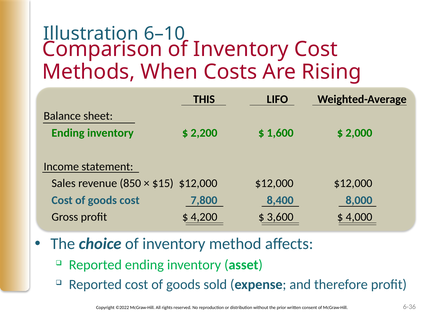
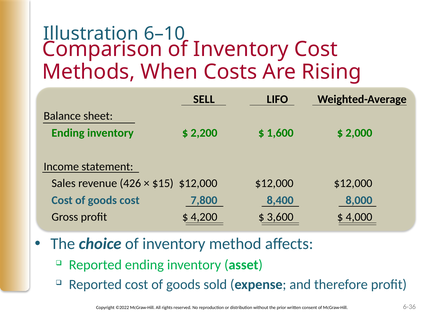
THIS: THIS -> SELL
850: 850 -> 426
